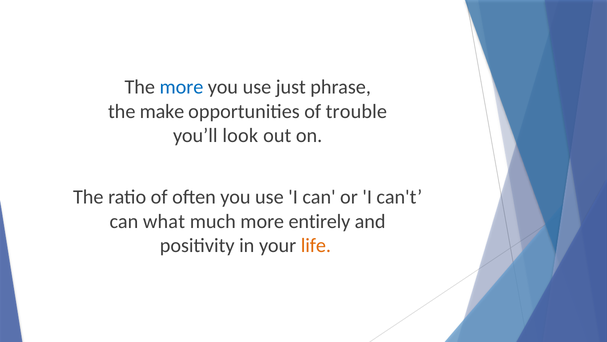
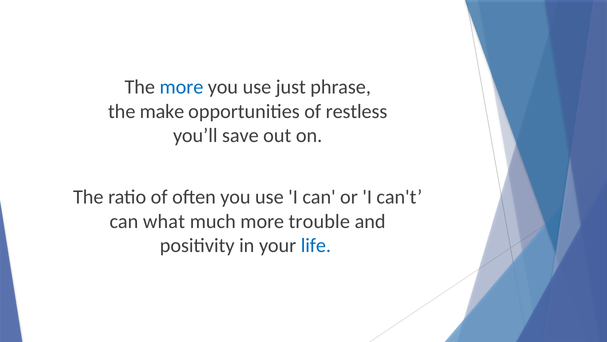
trouble: trouble -> restless
look: look -> save
entirely: entirely -> trouble
life colour: orange -> blue
